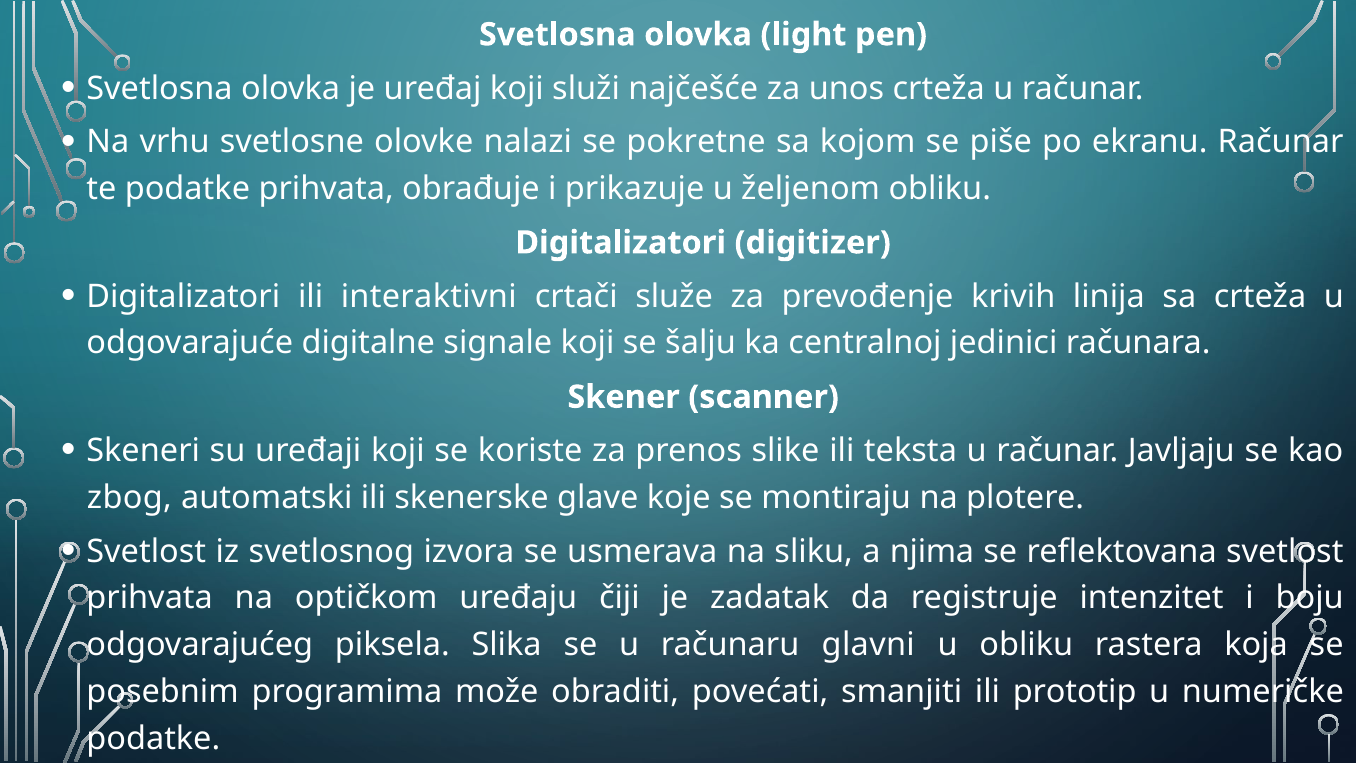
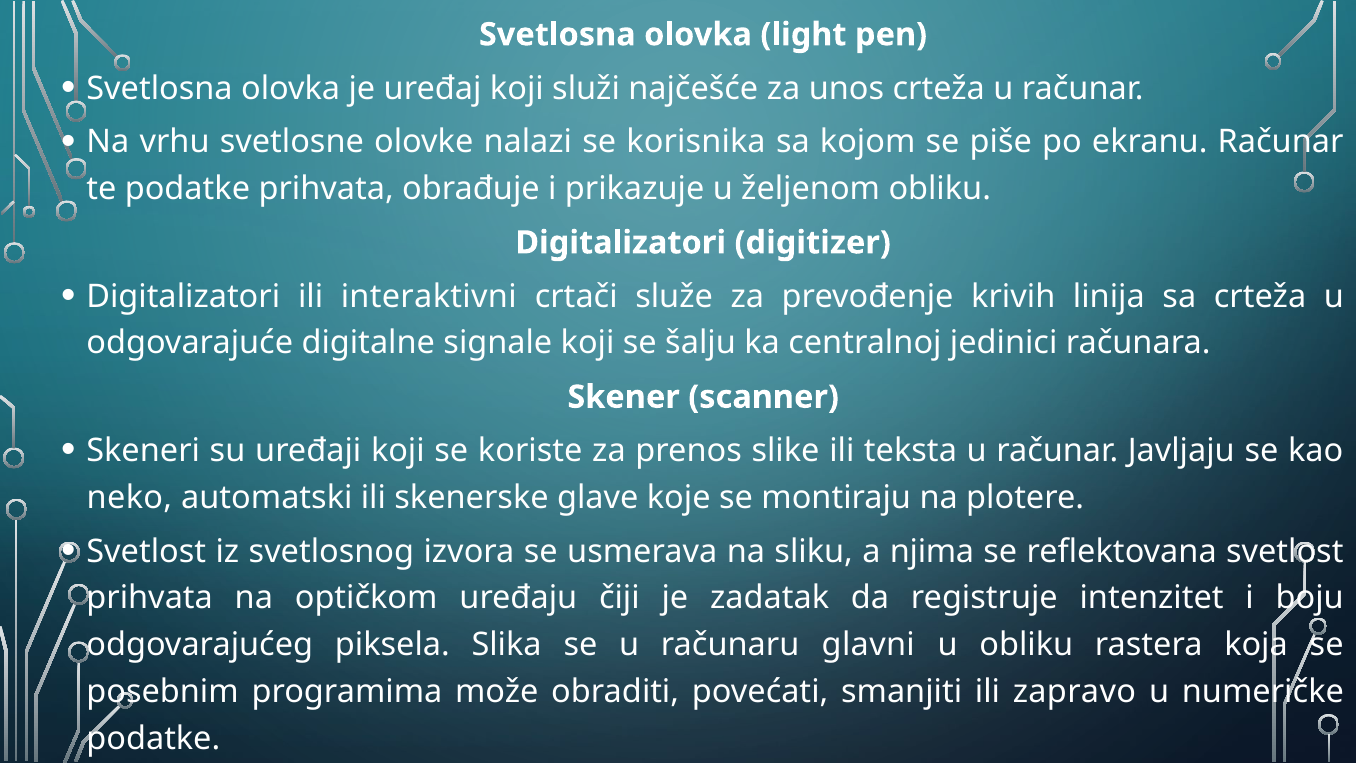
pokretne: pokretne -> korisnika
zbog: zbog -> neko
prototip: prototip -> zapravo
